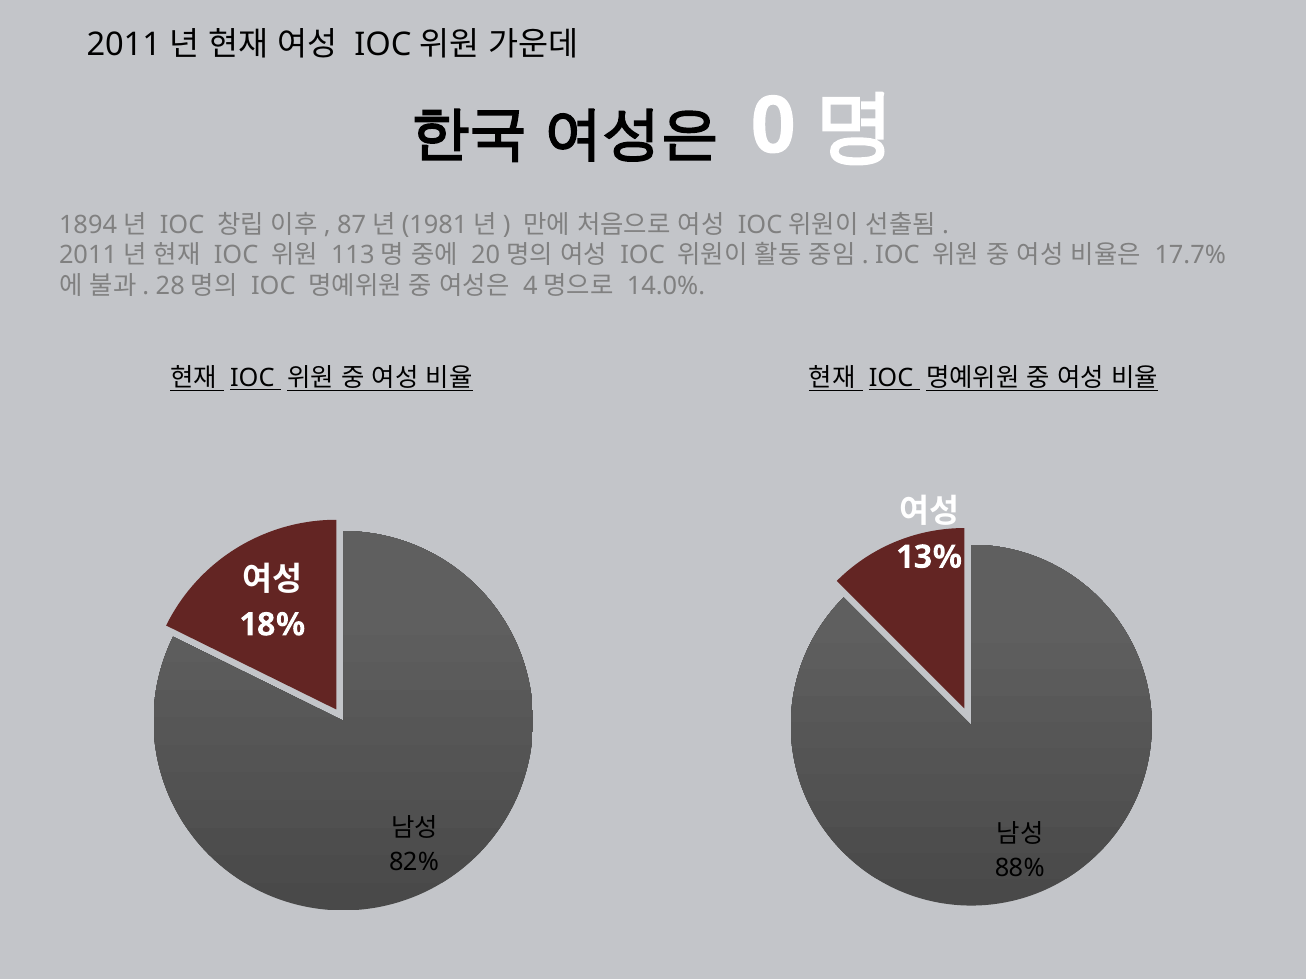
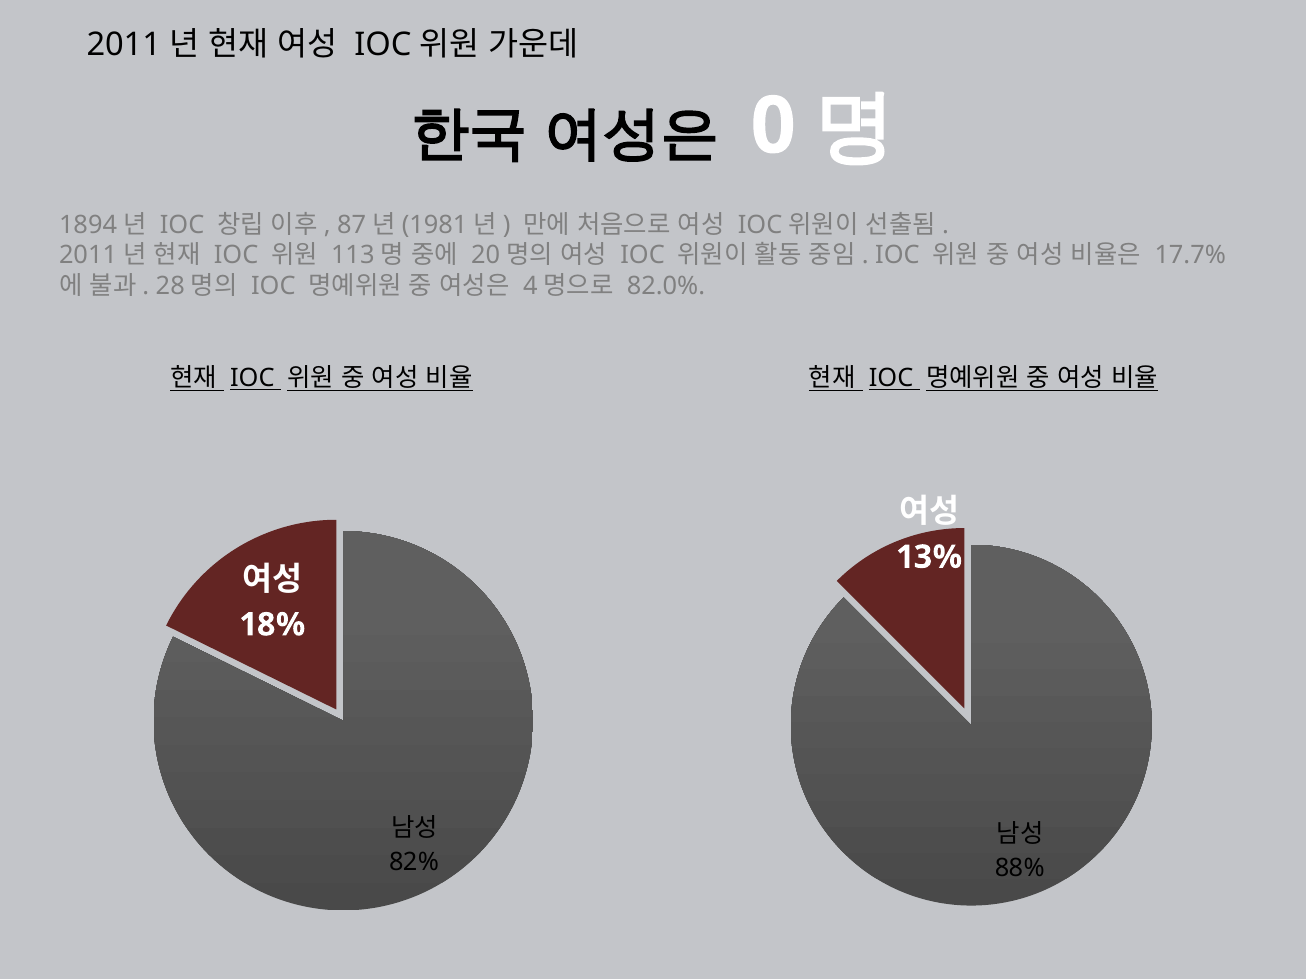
14.0%: 14.0% -> 82.0%
